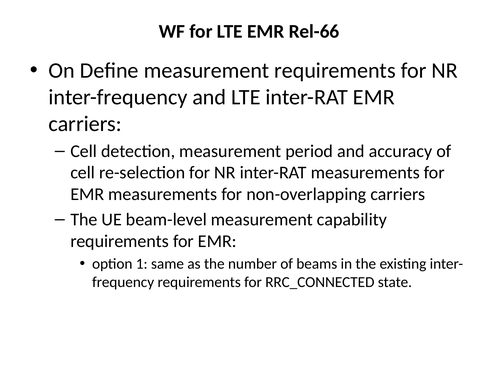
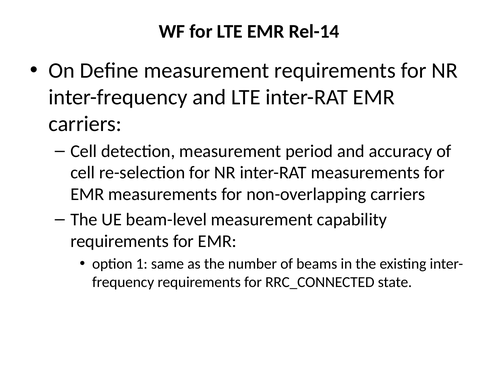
Rel-66: Rel-66 -> Rel-14
